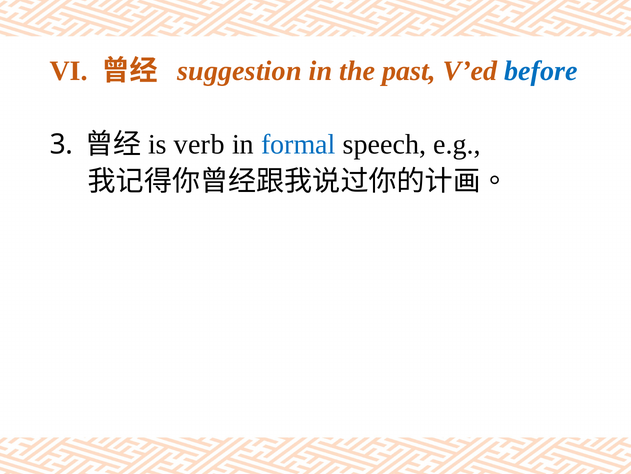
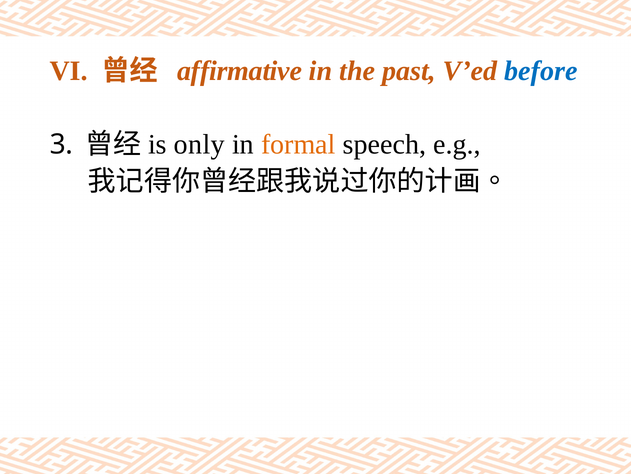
suggestion: suggestion -> affirmative
verb: verb -> only
formal colour: blue -> orange
